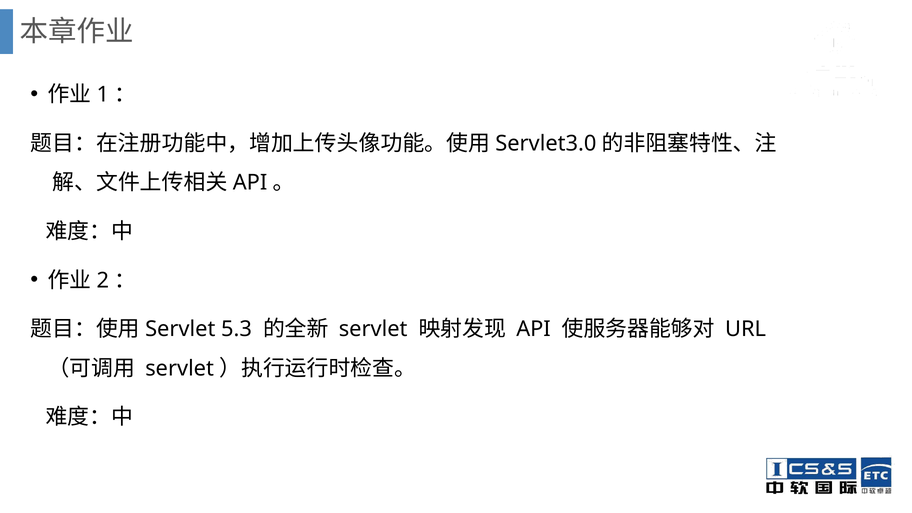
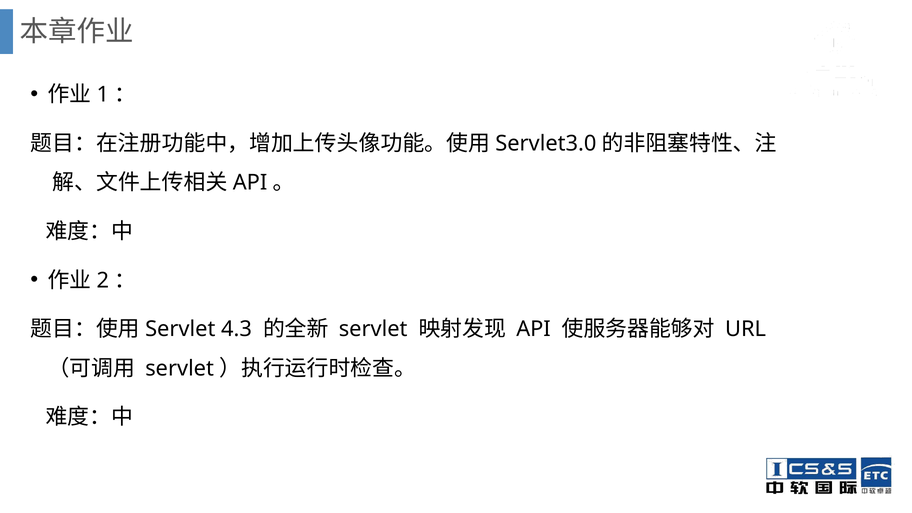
5.3: 5.3 -> 4.3
